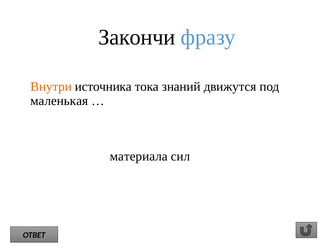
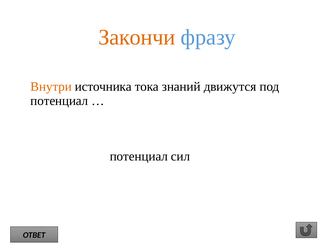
Закончи colour: black -> orange
маленькая at (59, 101): маленькая -> потенциал
материала at (139, 157): материала -> потенциал
